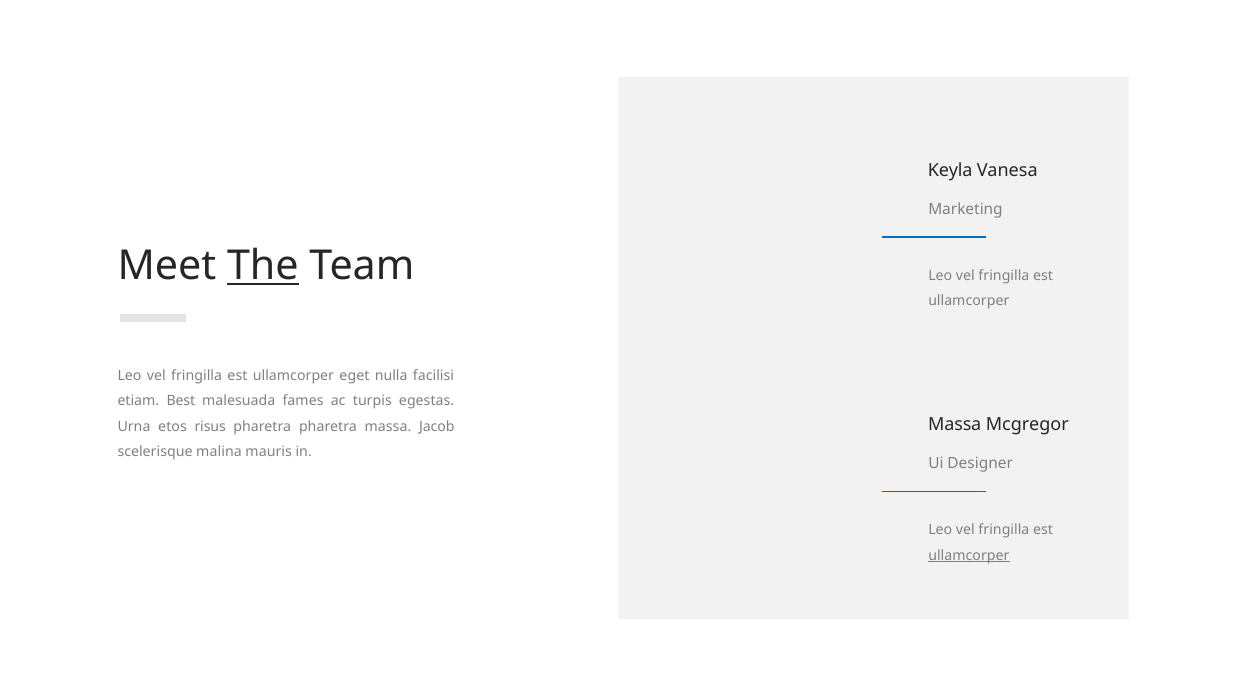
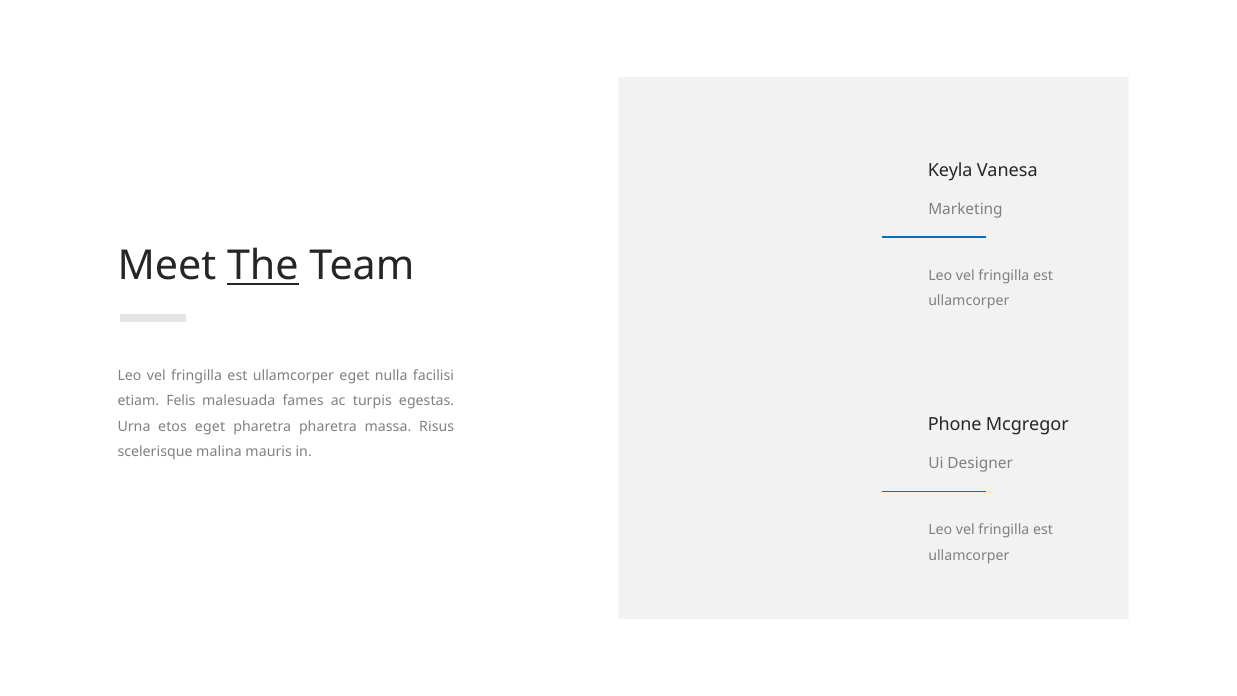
Best: Best -> Felis
Massa at (955, 425): Massa -> Phone
etos risus: risus -> eget
Jacob: Jacob -> Risus
ullamcorper at (969, 555) underline: present -> none
